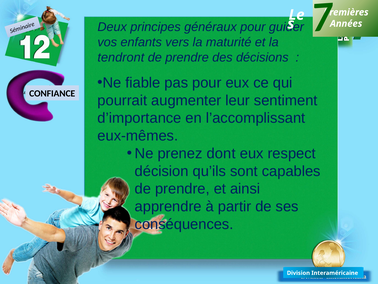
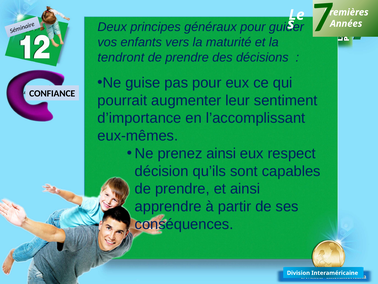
fiable: fiable -> guise
prenez dont: dont -> ainsi
